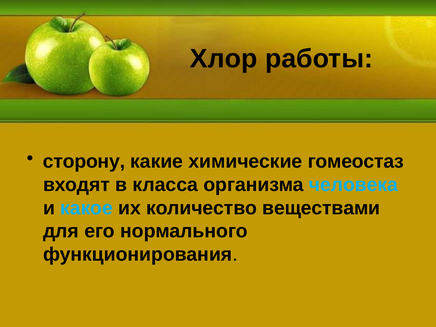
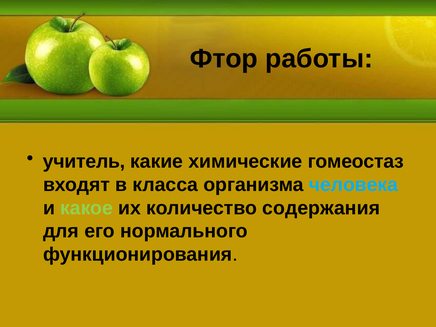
Хлор: Хлор -> Фтор
сторону: сторону -> учитель
какое colour: light blue -> light green
веществами: веществами -> содержания
